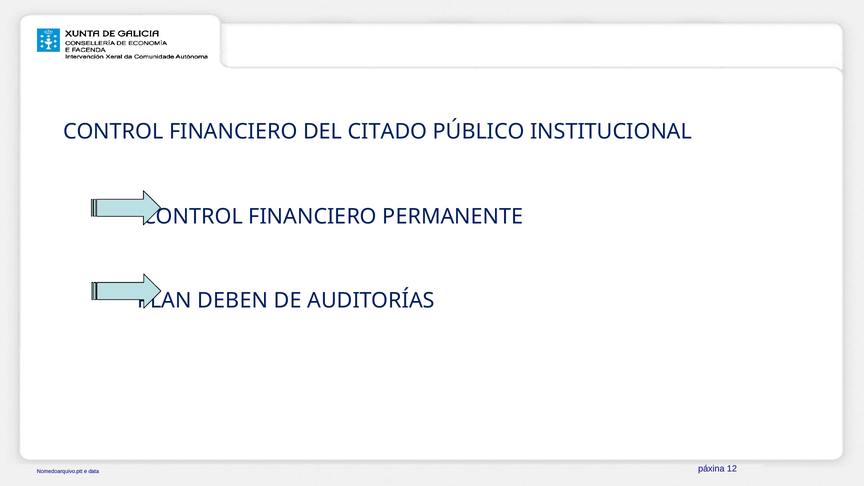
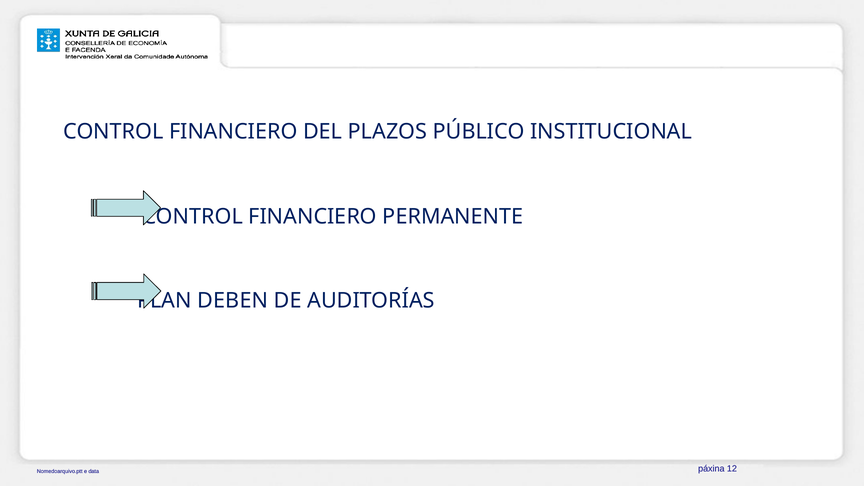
CITADO: CITADO -> PLAZOS
